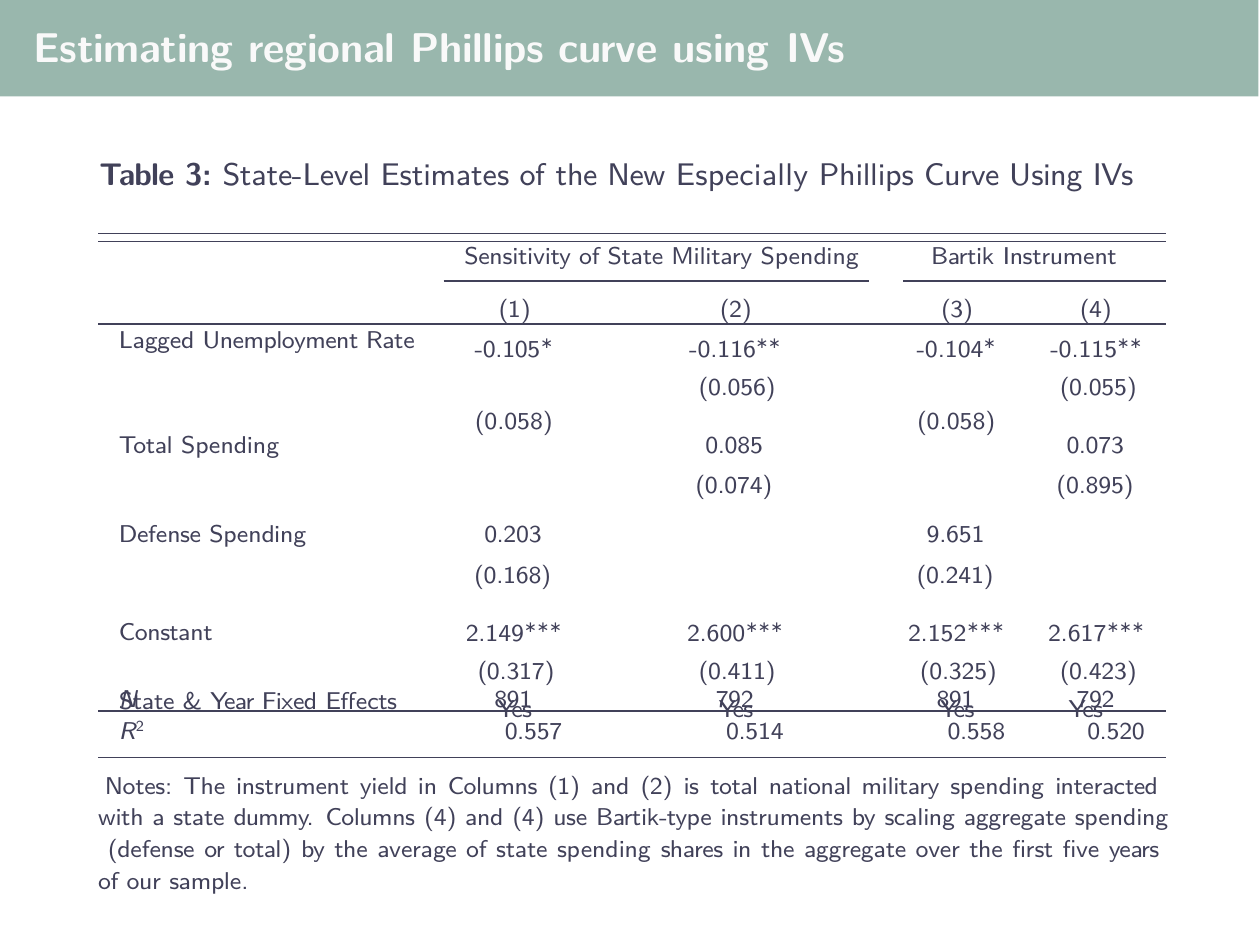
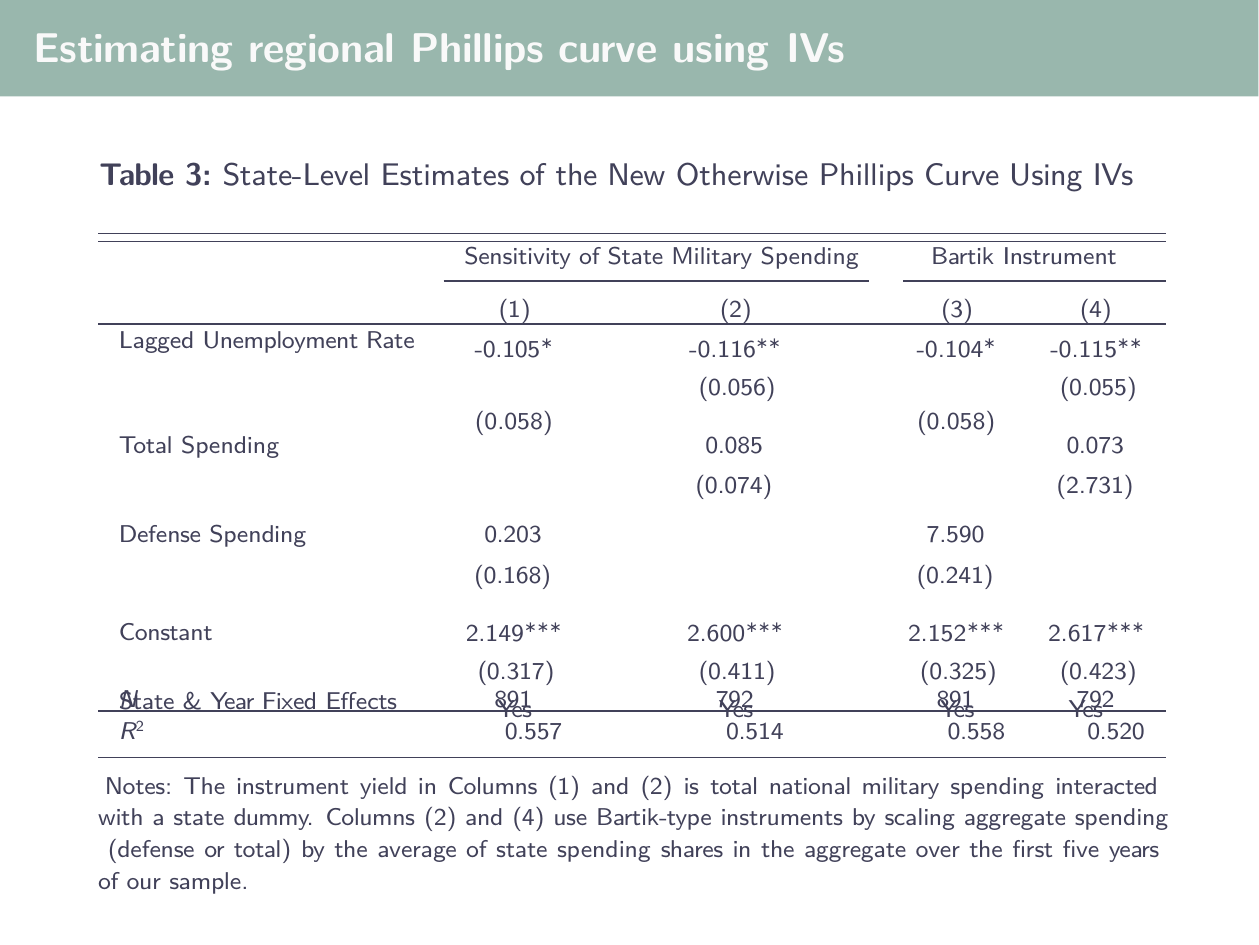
Especially: Especially -> Otherwise
0.895: 0.895 -> 2.731
9.651: 9.651 -> 7.590
Columns 4: 4 -> 2
